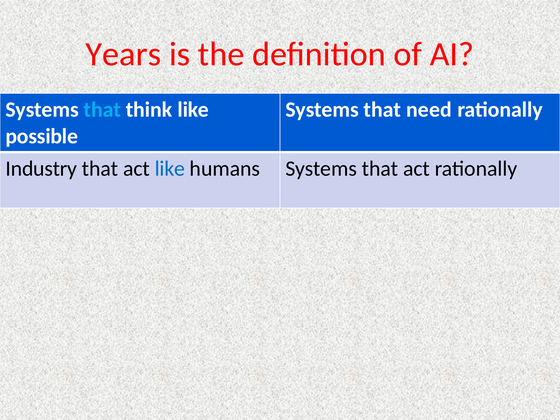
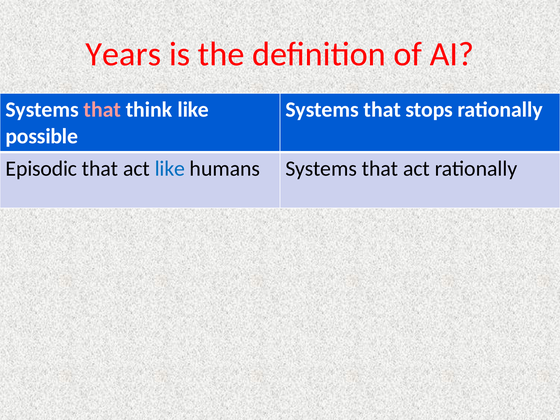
that at (102, 110) colour: light blue -> pink
need: need -> stops
Industry: Industry -> Episodic
